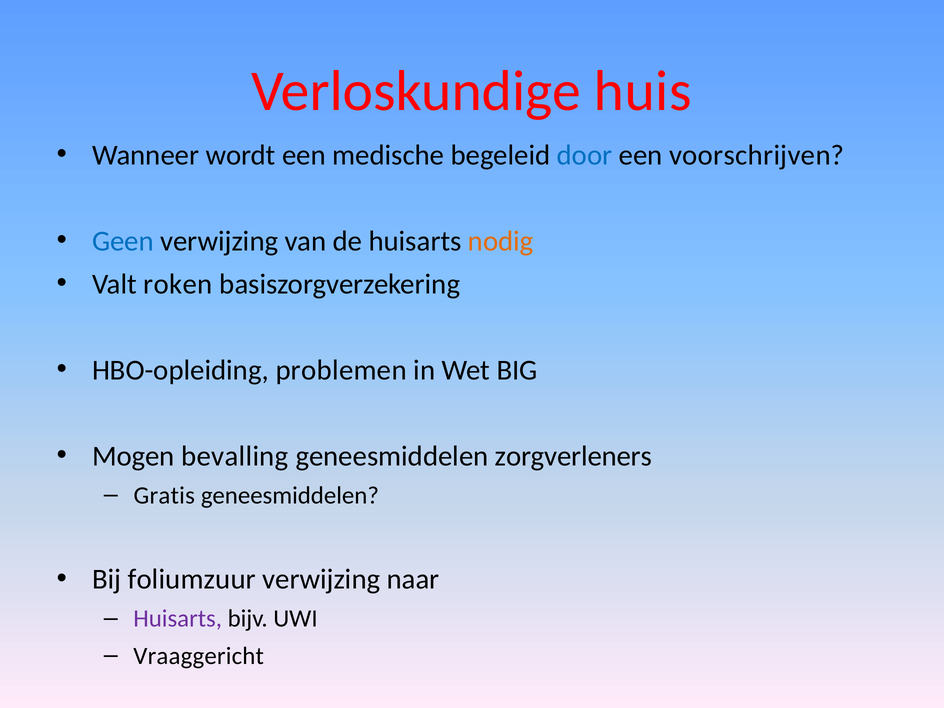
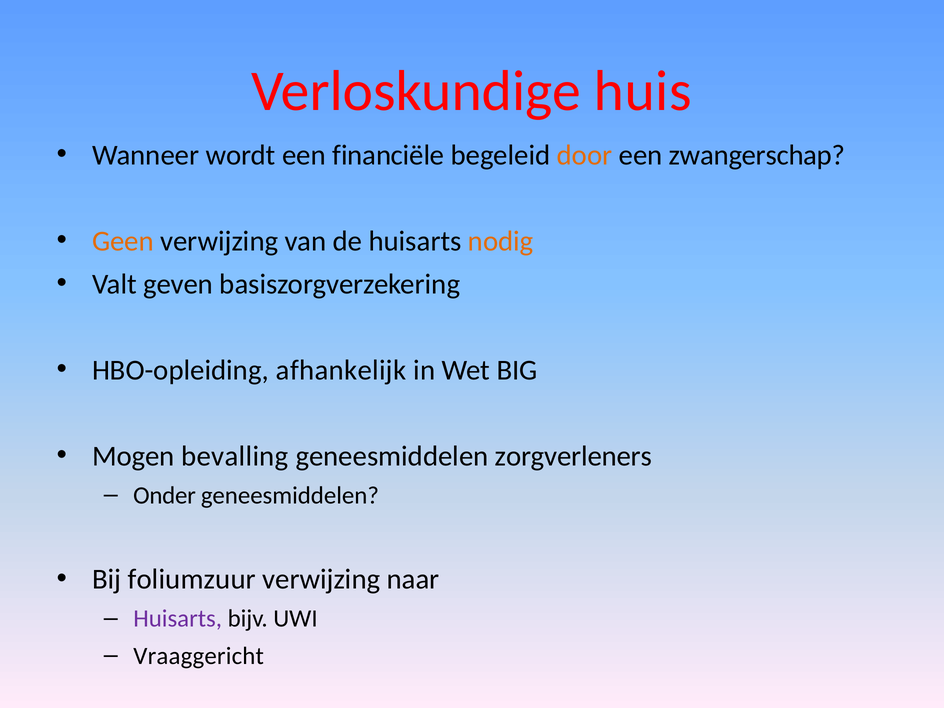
medische: medische -> financiële
door colour: blue -> orange
voorschrijven: voorschrijven -> zwangerschap
Geen colour: blue -> orange
roken: roken -> geven
problemen: problemen -> afhankelijk
Gratis: Gratis -> Onder
